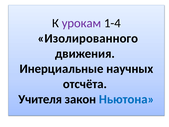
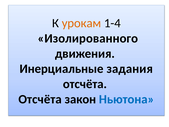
урокам colour: purple -> orange
научных: научных -> задания
Учителя at (40, 99): Учителя -> Отсчёта
